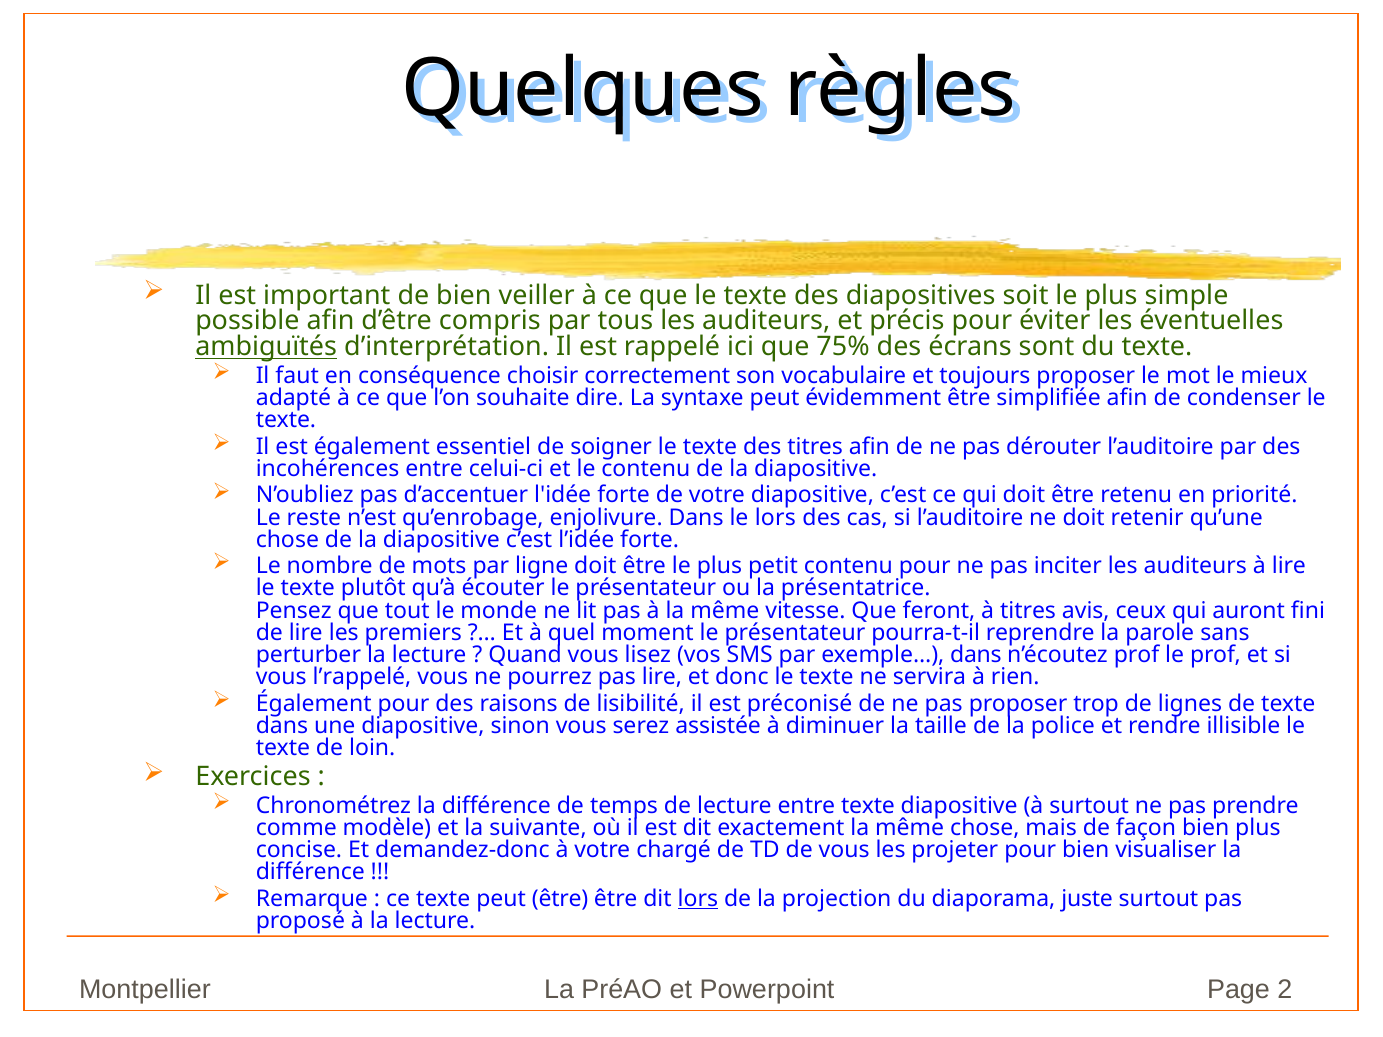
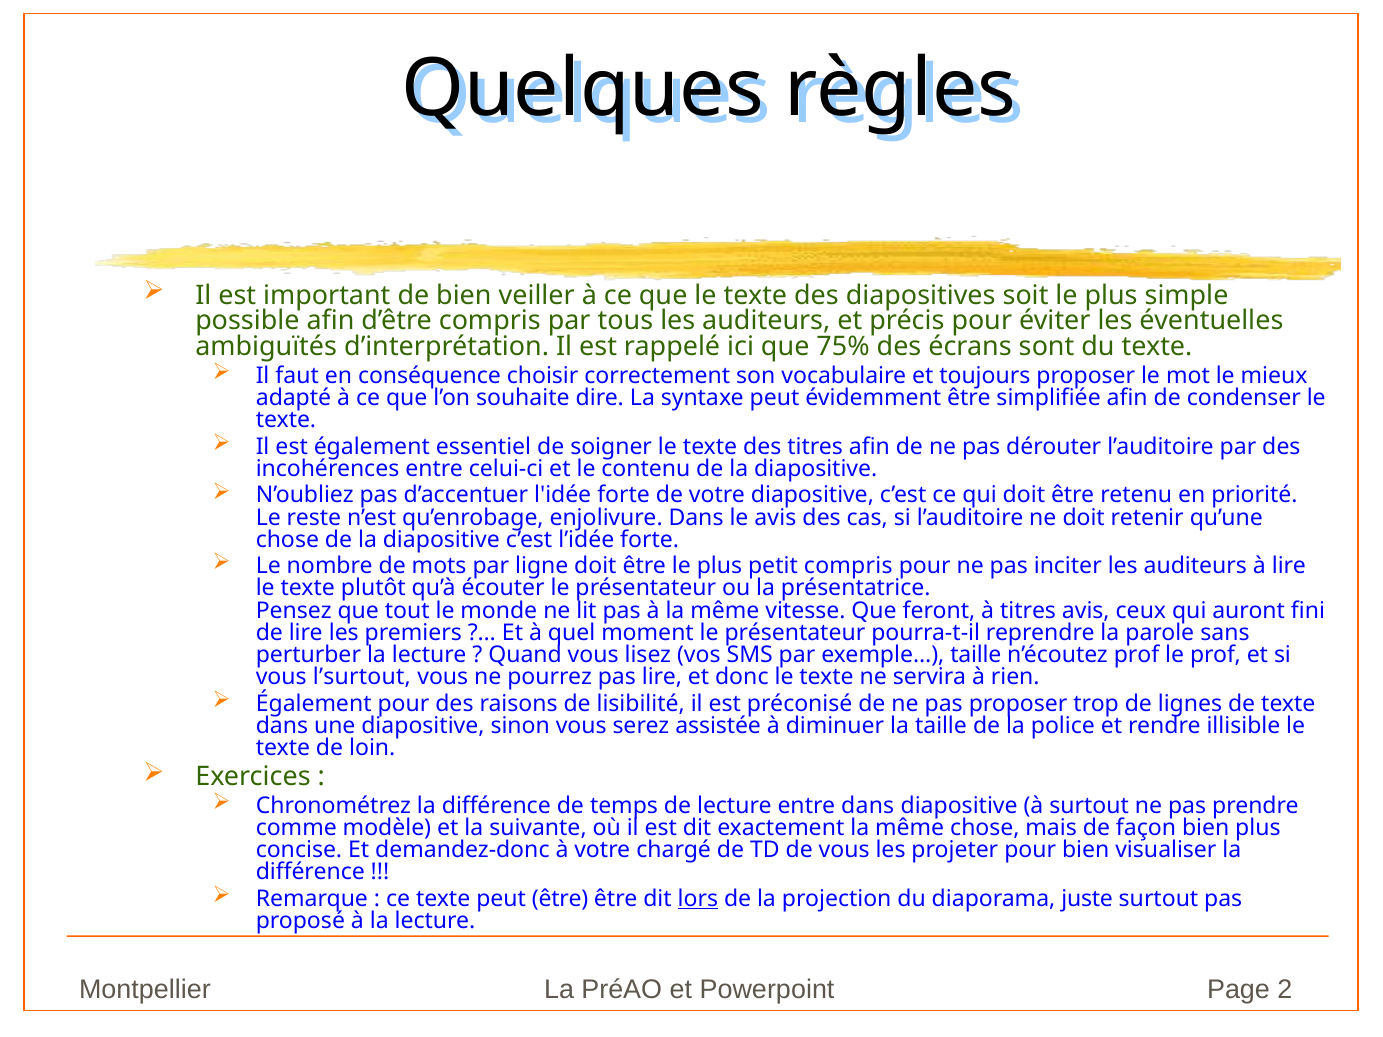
ambiguïtés underline: present -> none
le lors: lors -> avis
petit contenu: contenu -> compris
exemple… dans: dans -> taille
l’rappelé: l’rappelé -> l’surtout
entre texte: texte -> dans
